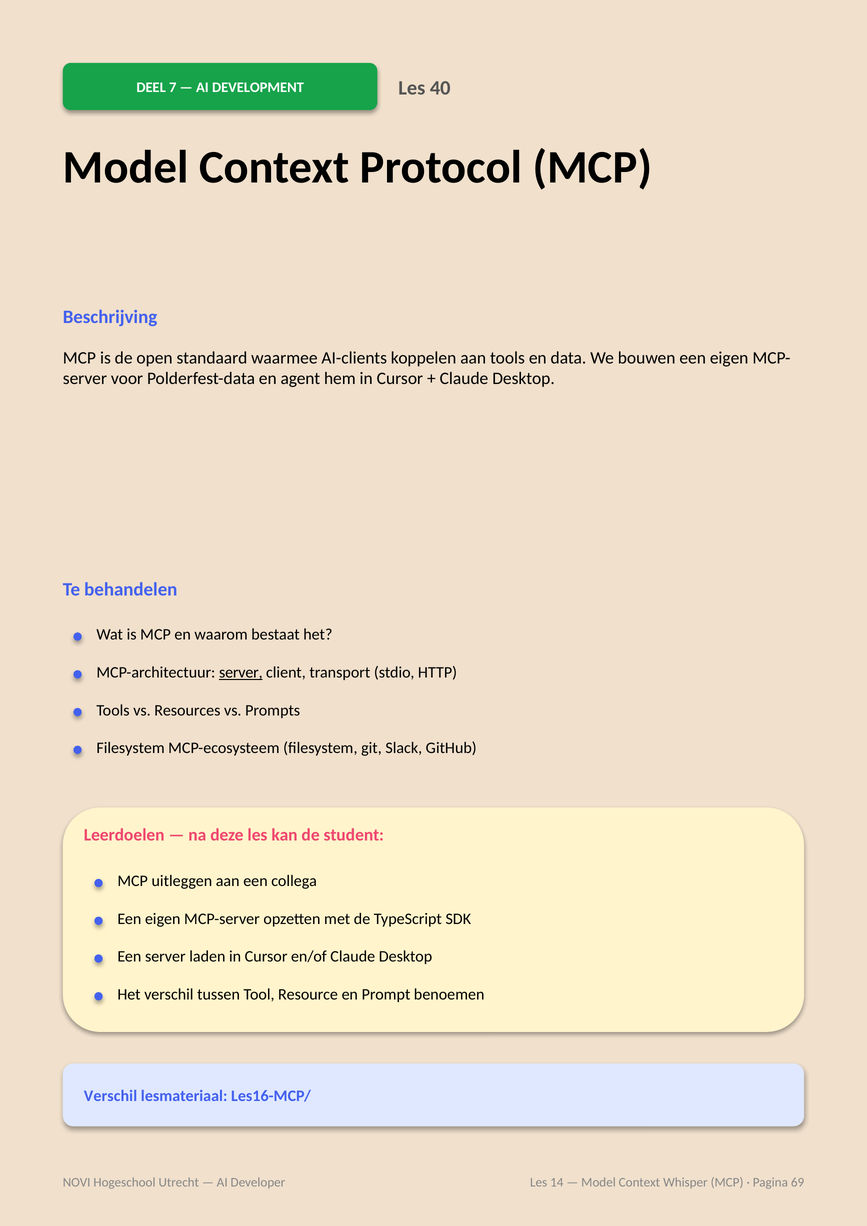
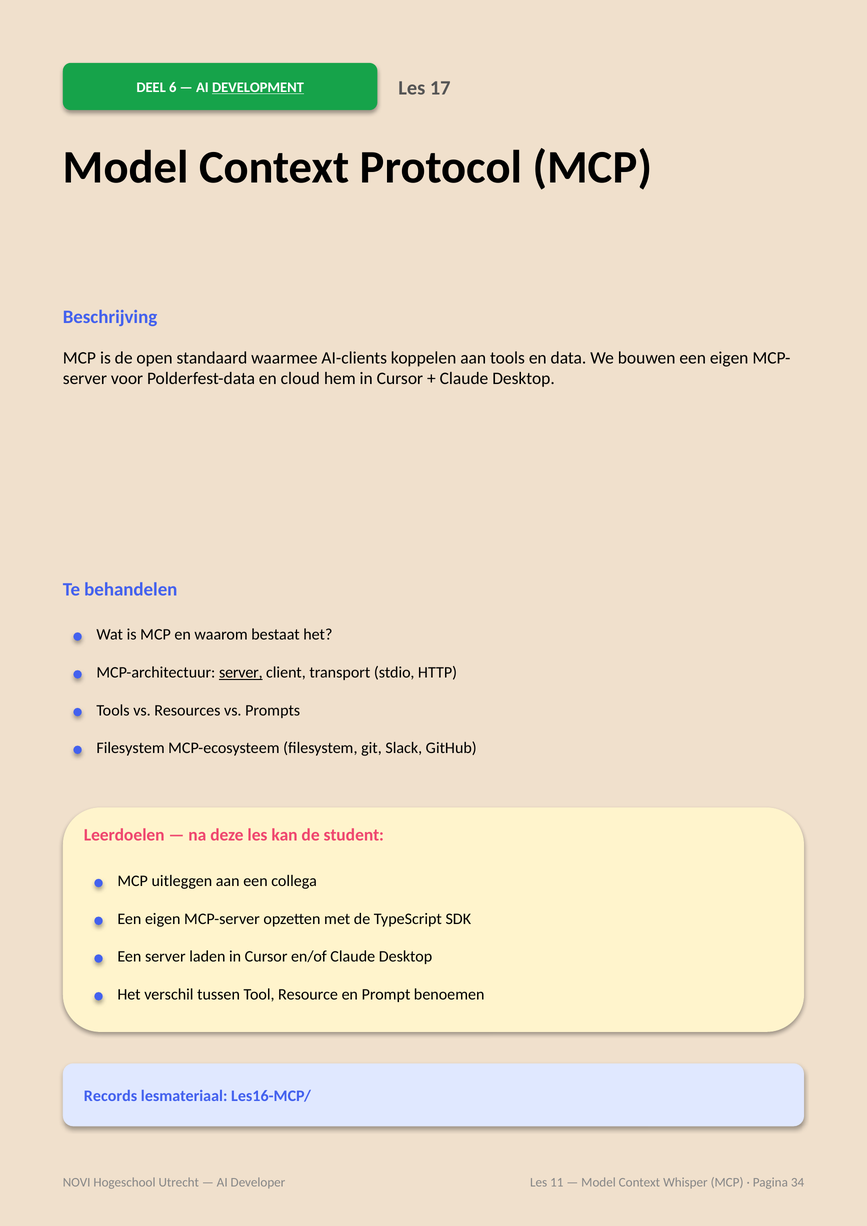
7: 7 -> 6
DEVELOPMENT underline: none -> present
40: 40 -> 17
agent: agent -> cloud
Verschil at (111, 1096): Verschil -> Records
14: 14 -> 11
69: 69 -> 34
